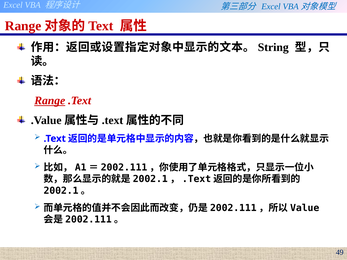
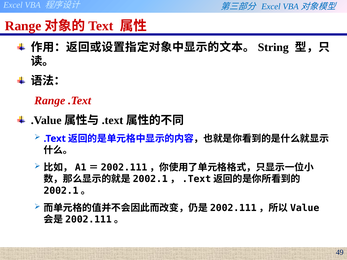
Range at (50, 101) underline: present -> none
